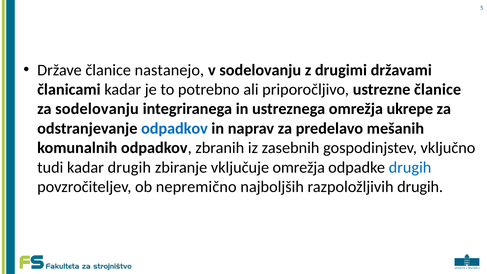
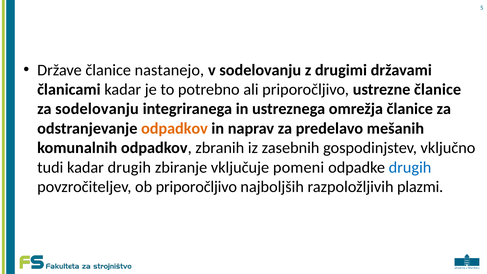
omrežja ukrepe: ukrepe -> članice
odpadkov at (174, 128) colour: blue -> orange
vključuje omrežja: omrežja -> pomeni
ob nepremično: nepremično -> priporočljivo
razpoložljivih drugih: drugih -> plazmi
